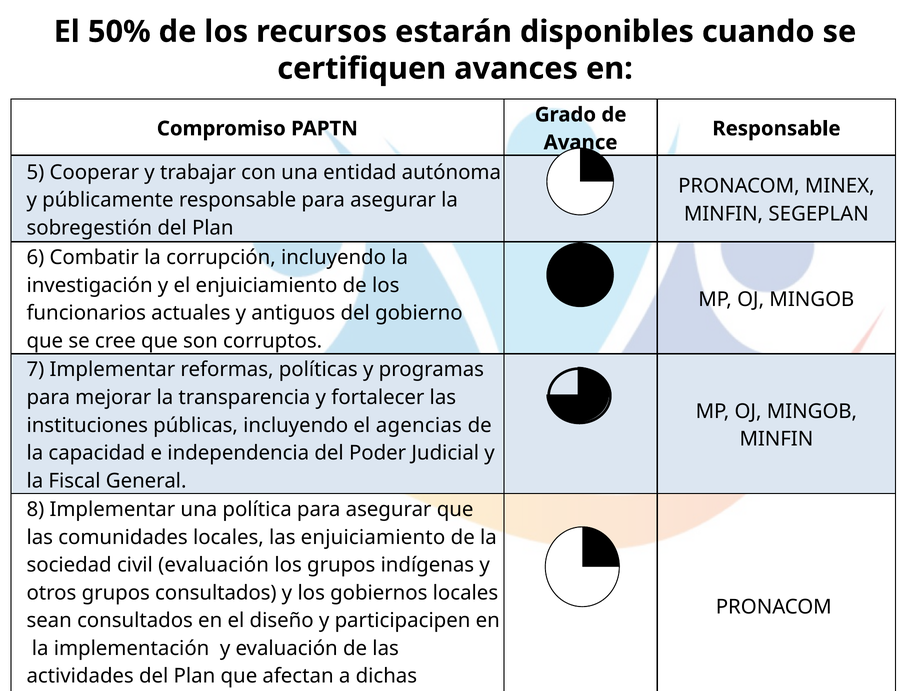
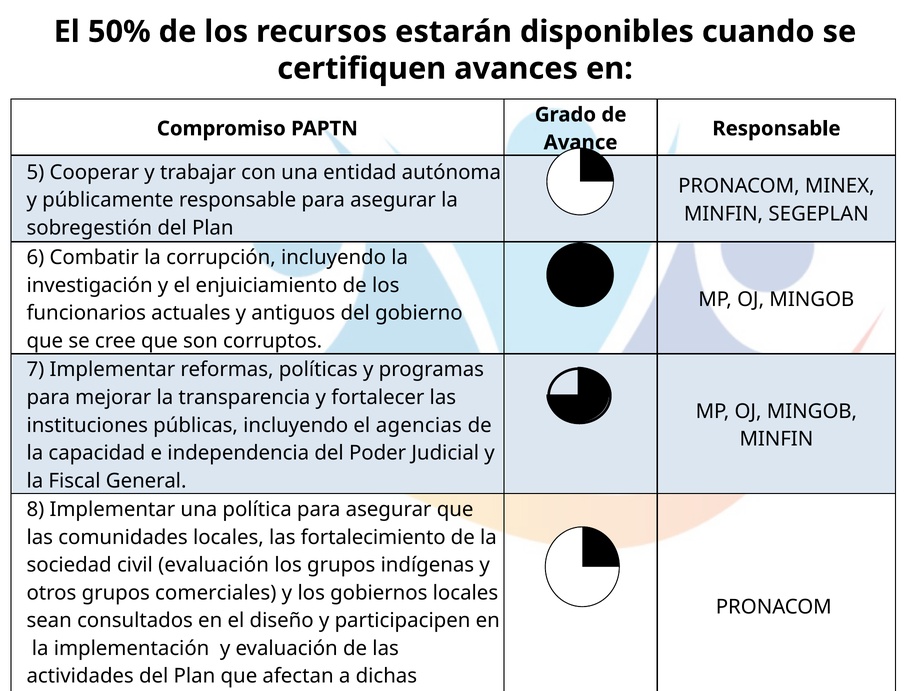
las enjuiciamiento: enjuiciamiento -> fortalecimiento
grupos consultados: consultados -> comerciales
